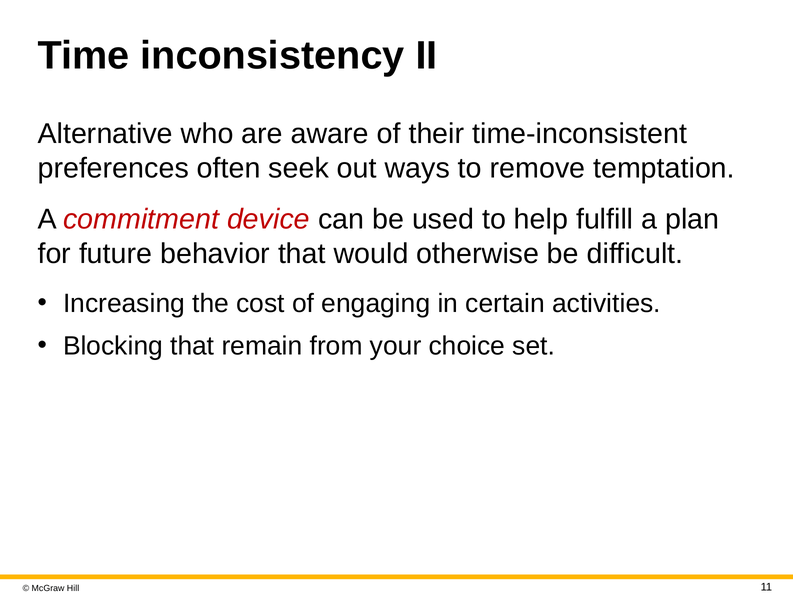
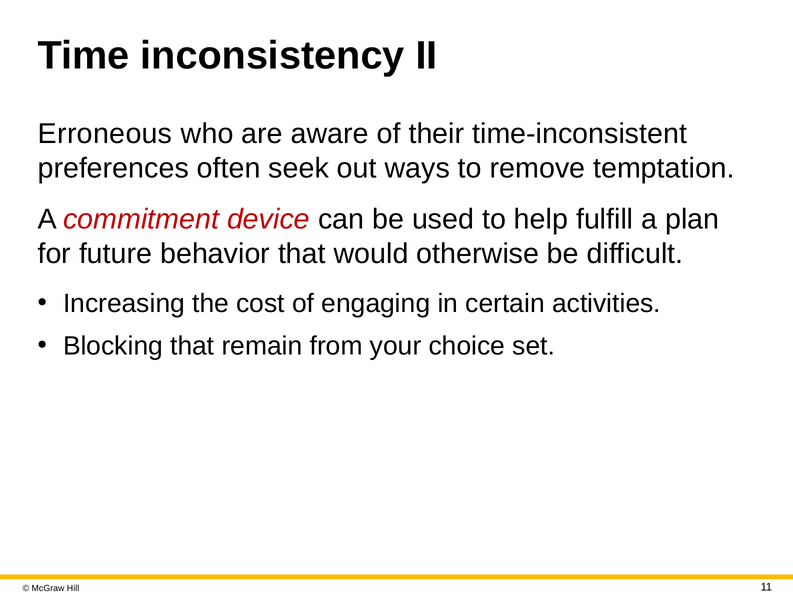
Alternative: Alternative -> Erroneous
